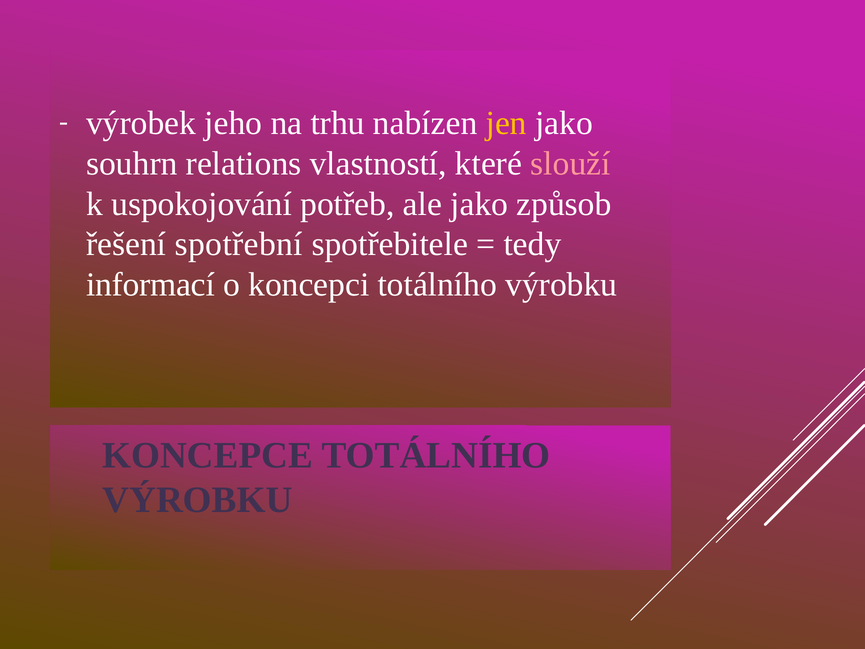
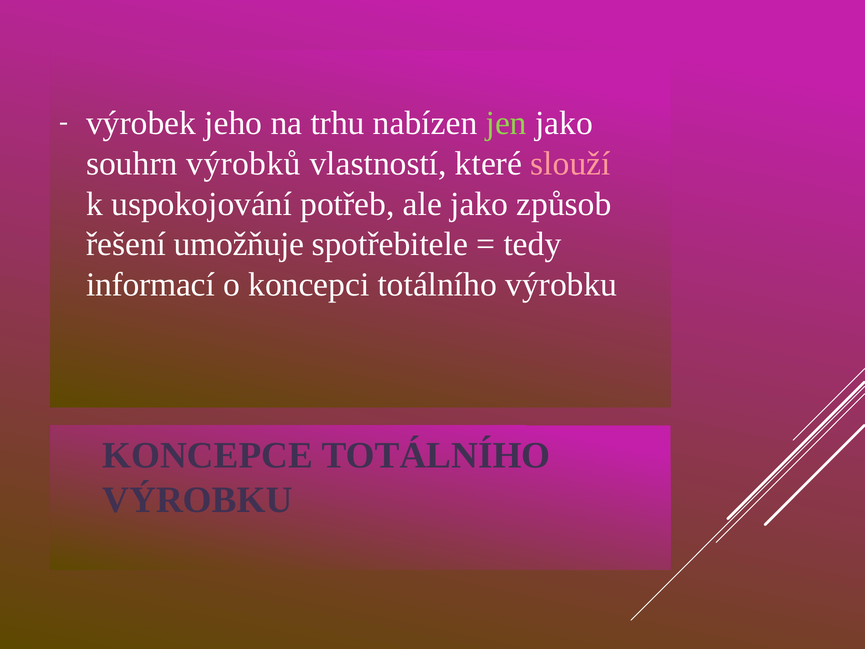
jen colour: yellow -> light green
relations: relations -> výrobků
spotřební: spotřební -> umožňuje
